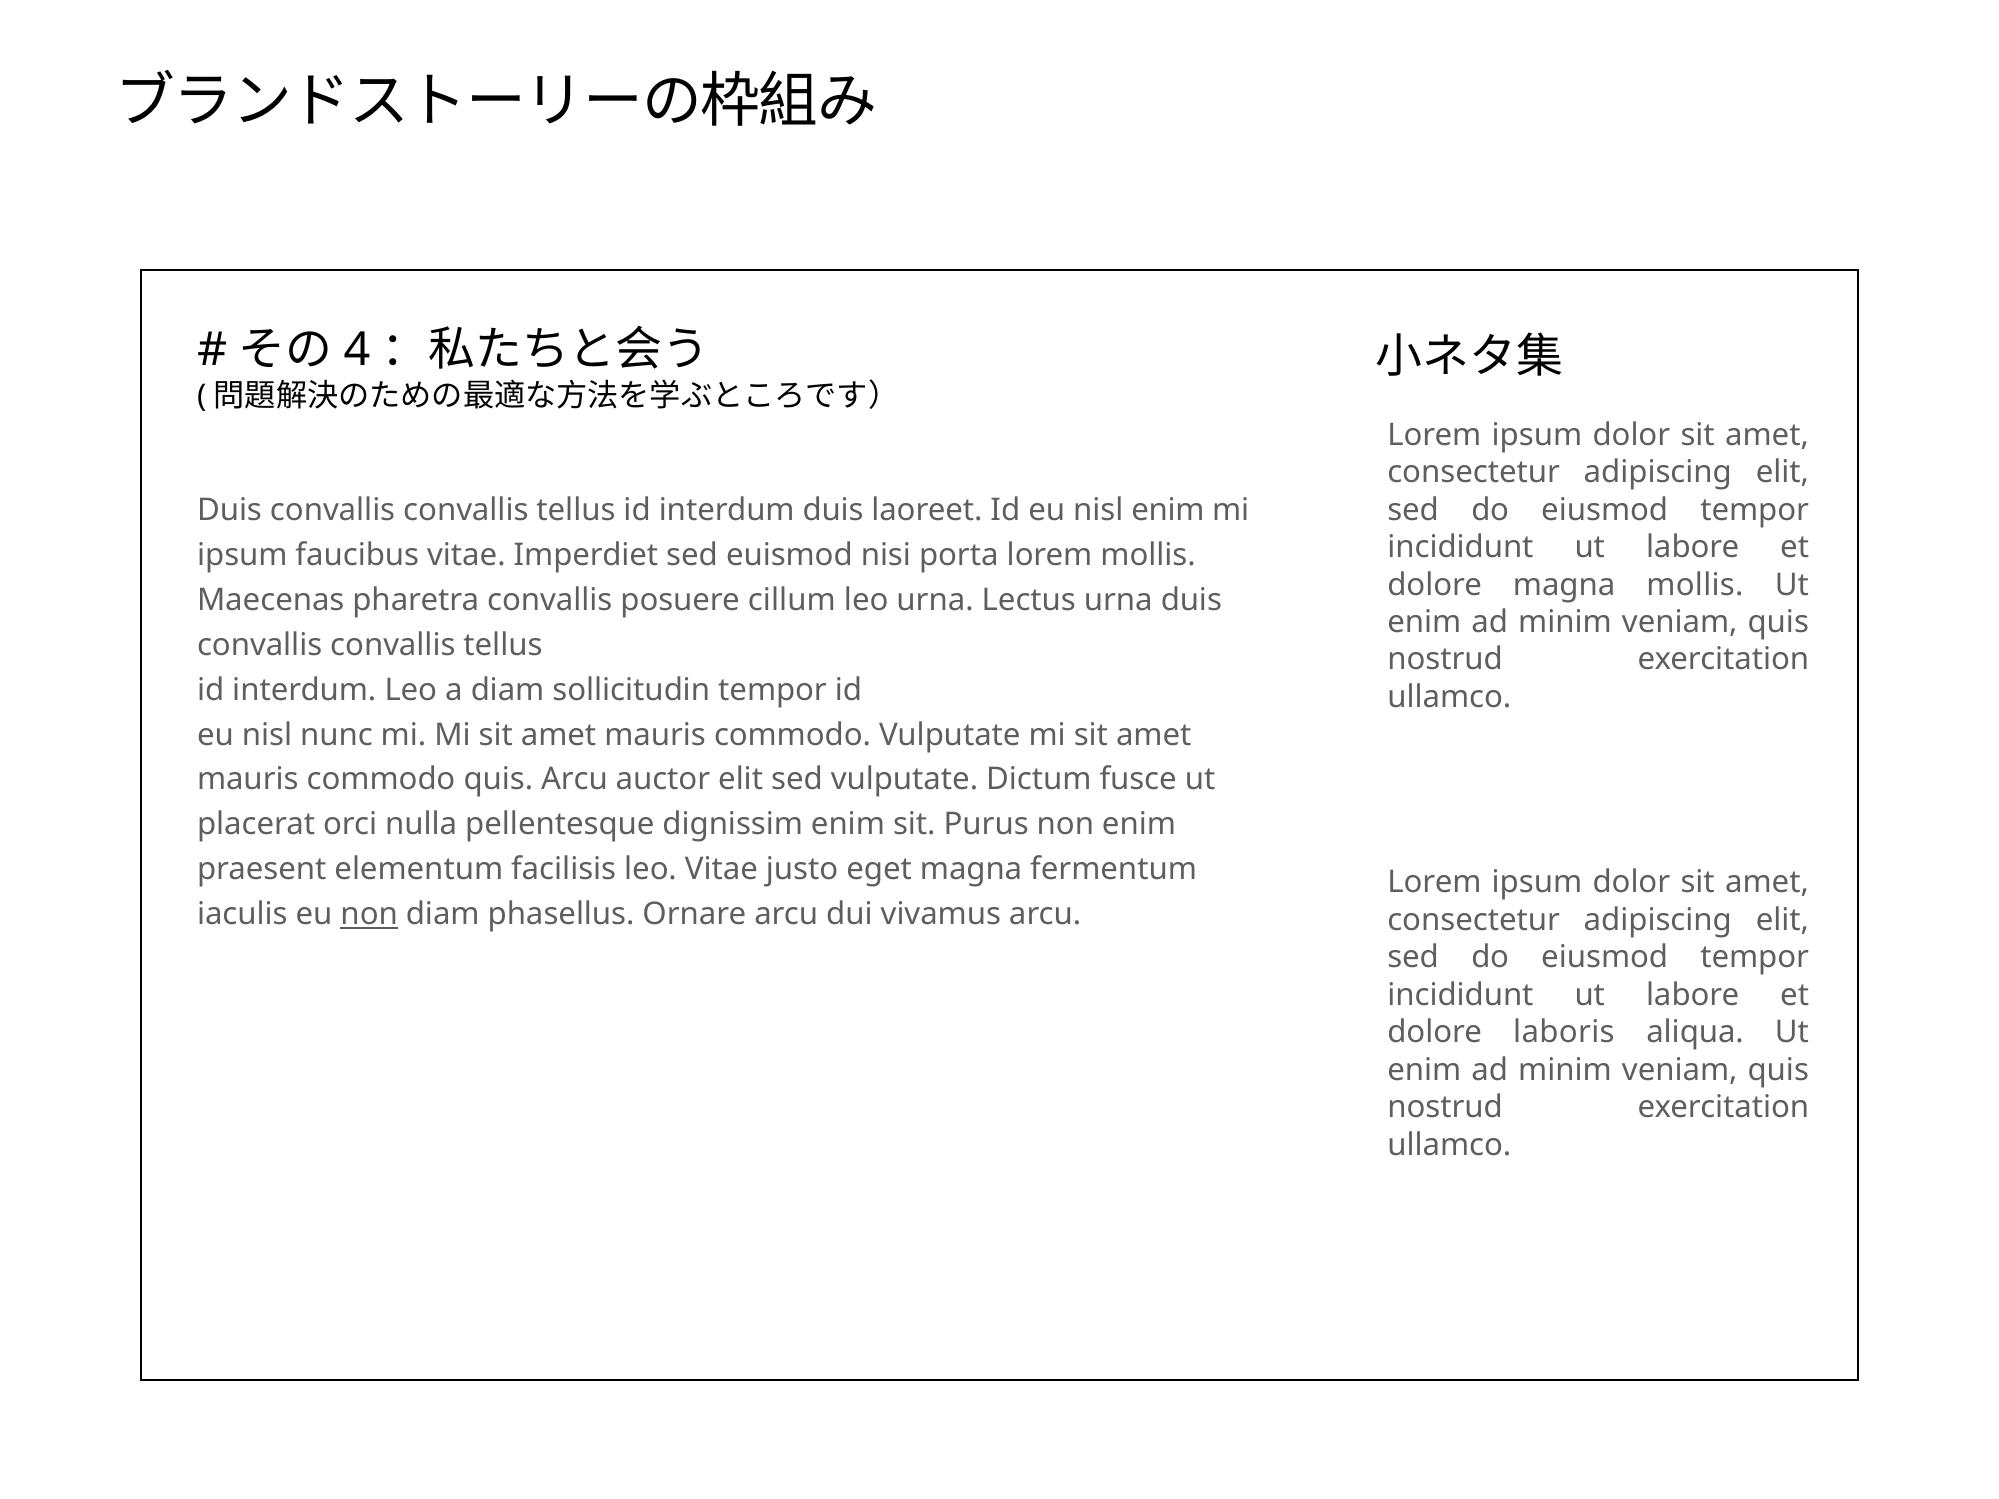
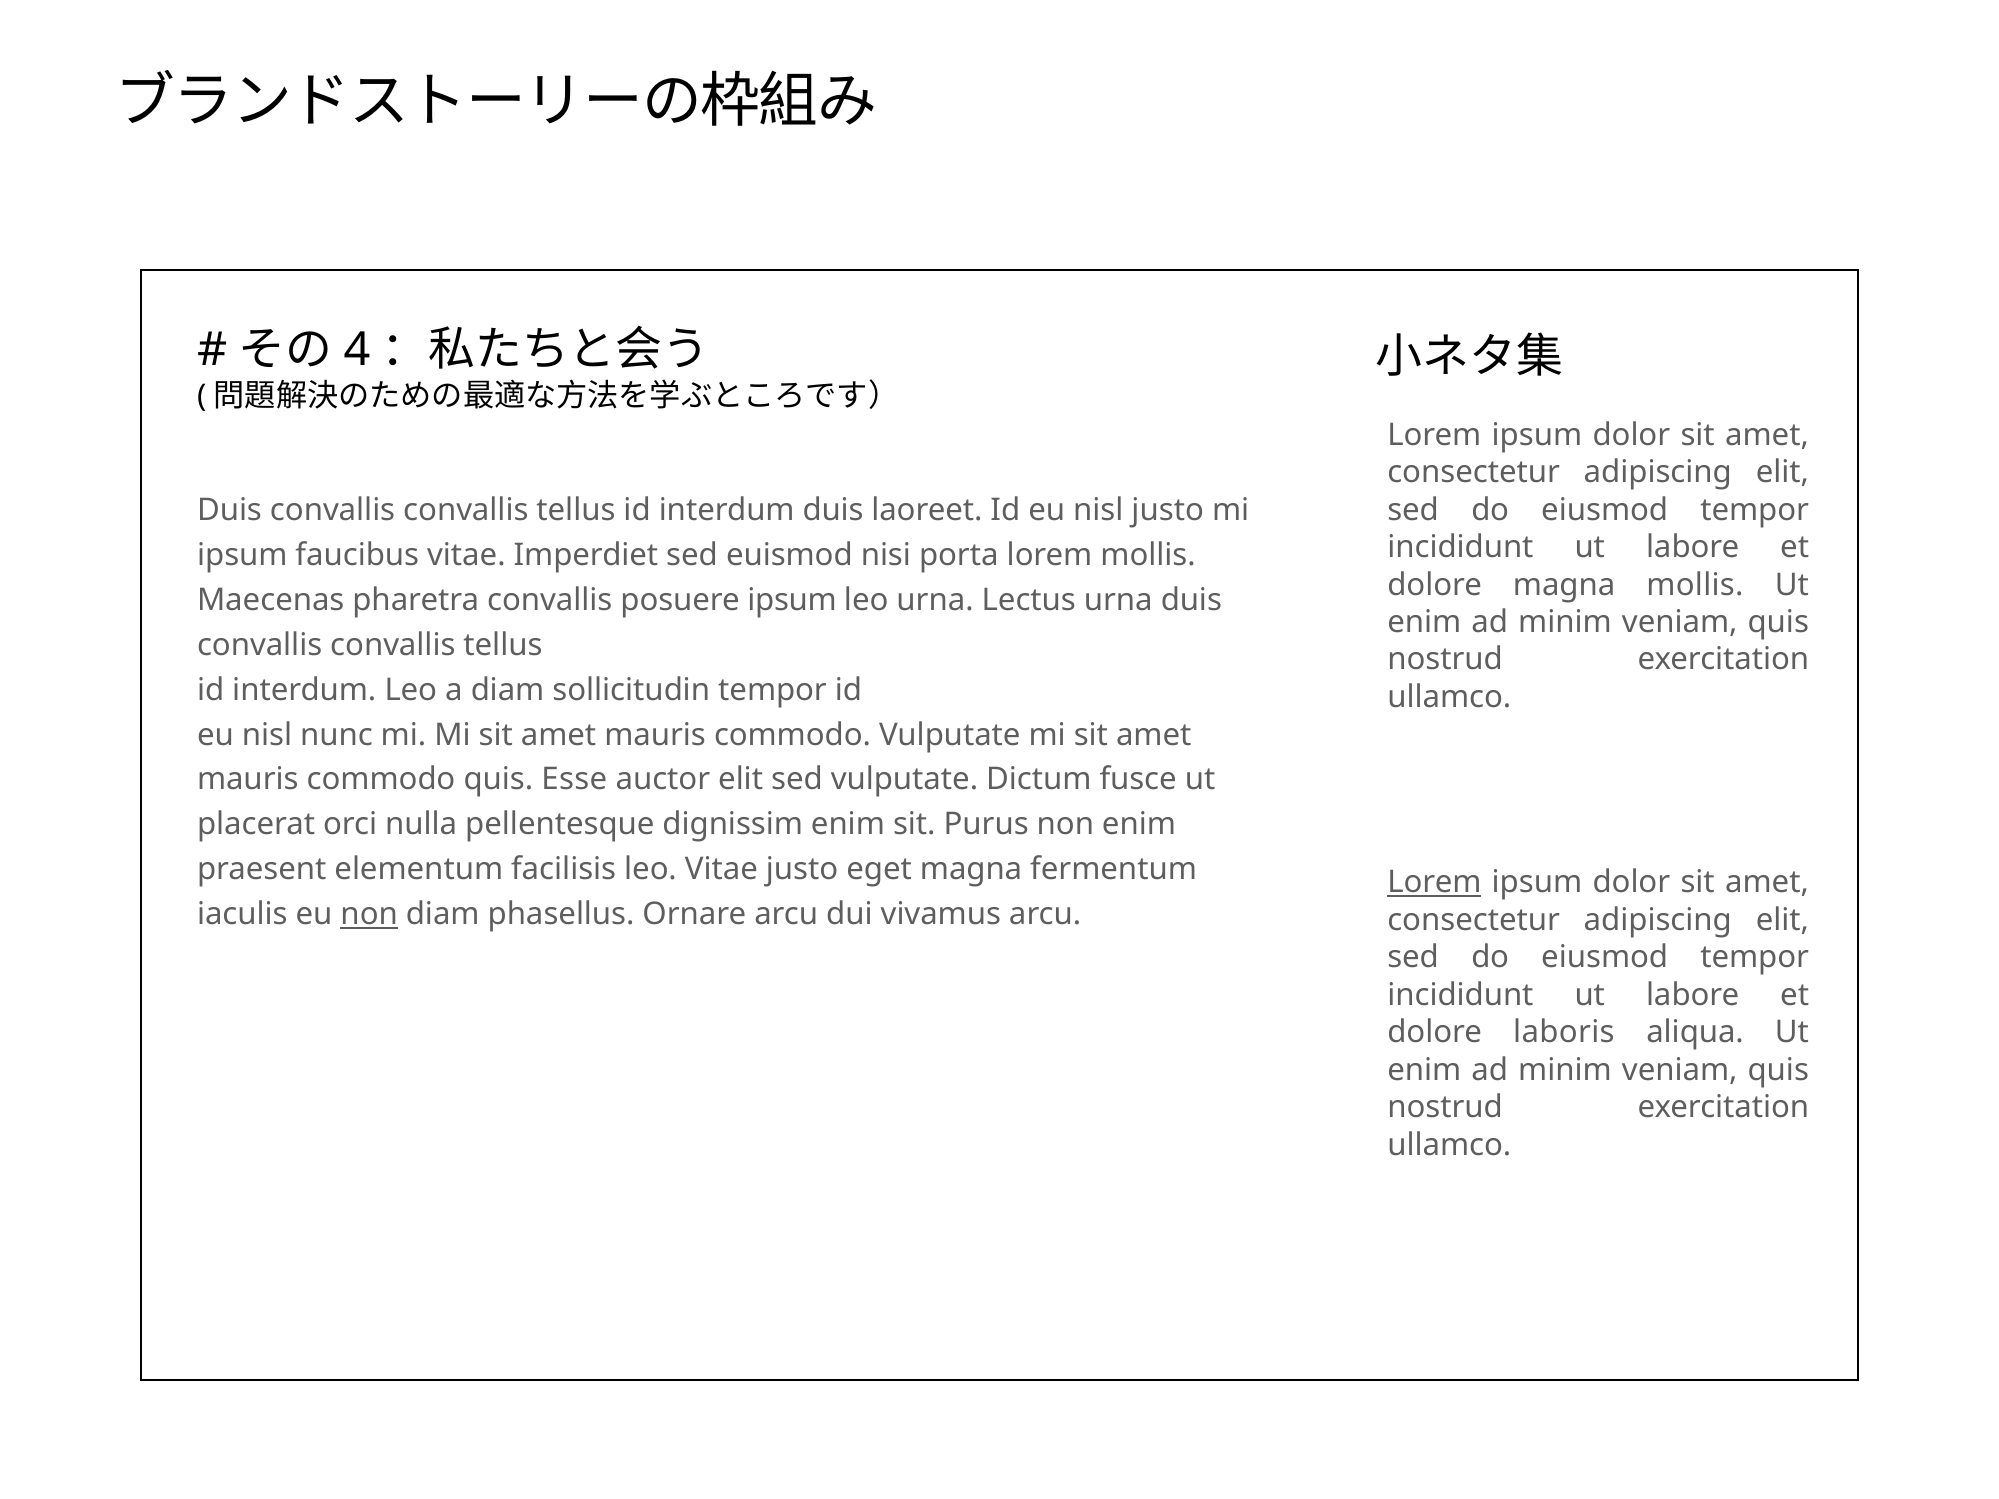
nisl enim: enim -> justo
posuere cillum: cillum -> ipsum
quis Arcu: Arcu -> Esse
Lorem at (1435, 883) underline: none -> present
